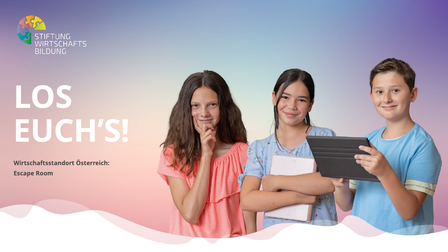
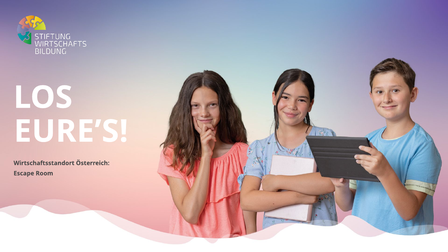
EUCH’S: EUCH’S -> EURE’S
